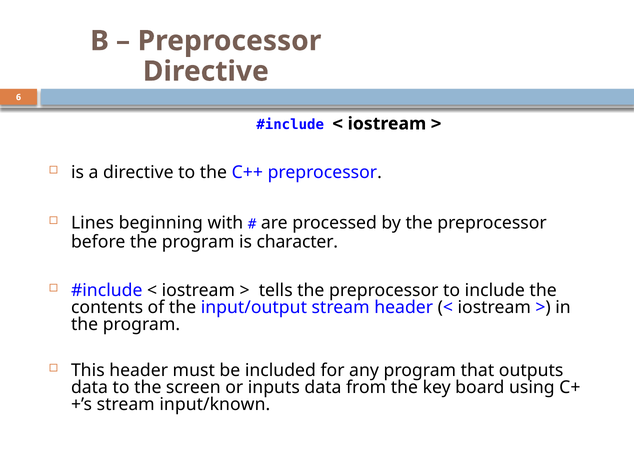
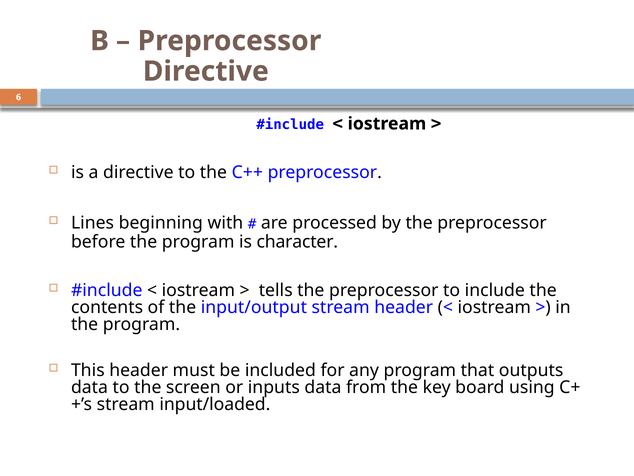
input/known: input/known -> input/loaded
